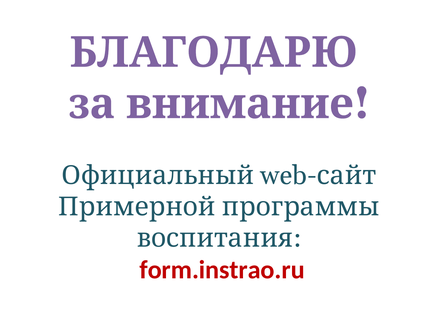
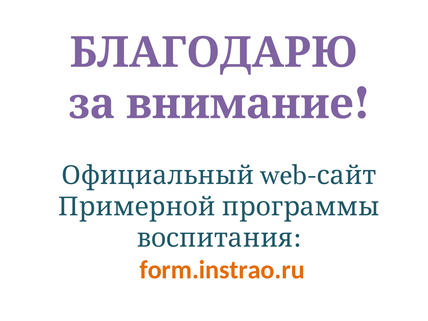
form.instrao.ru colour: red -> orange
